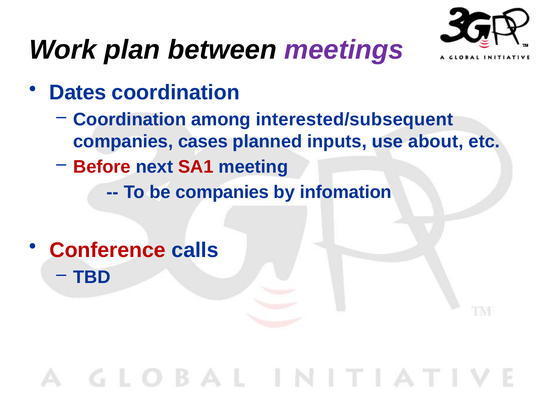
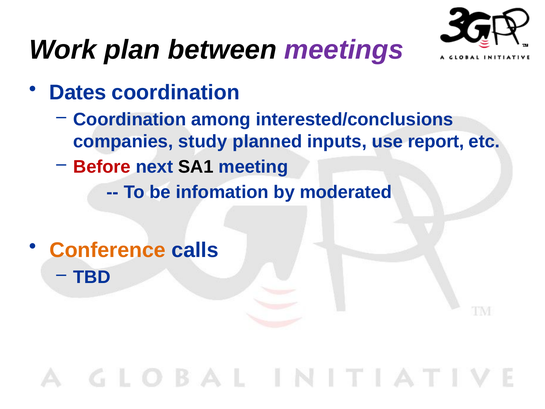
interested/subsequent: interested/subsequent -> interested/conclusions
cases: cases -> study
about: about -> report
SA1 colour: red -> black
be companies: companies -> infomation
infomation: infomation -> moderated
Conference colour: red -> orange
